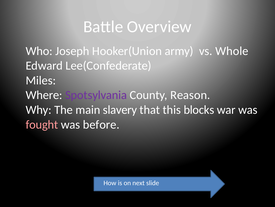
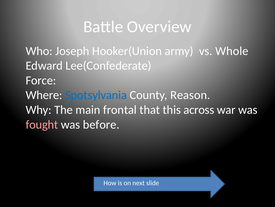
Miles: Miles -> Force
Spotsylvania colour: purple -> blue
slavery: slavery -> frontal
blocks: blocks -> across
